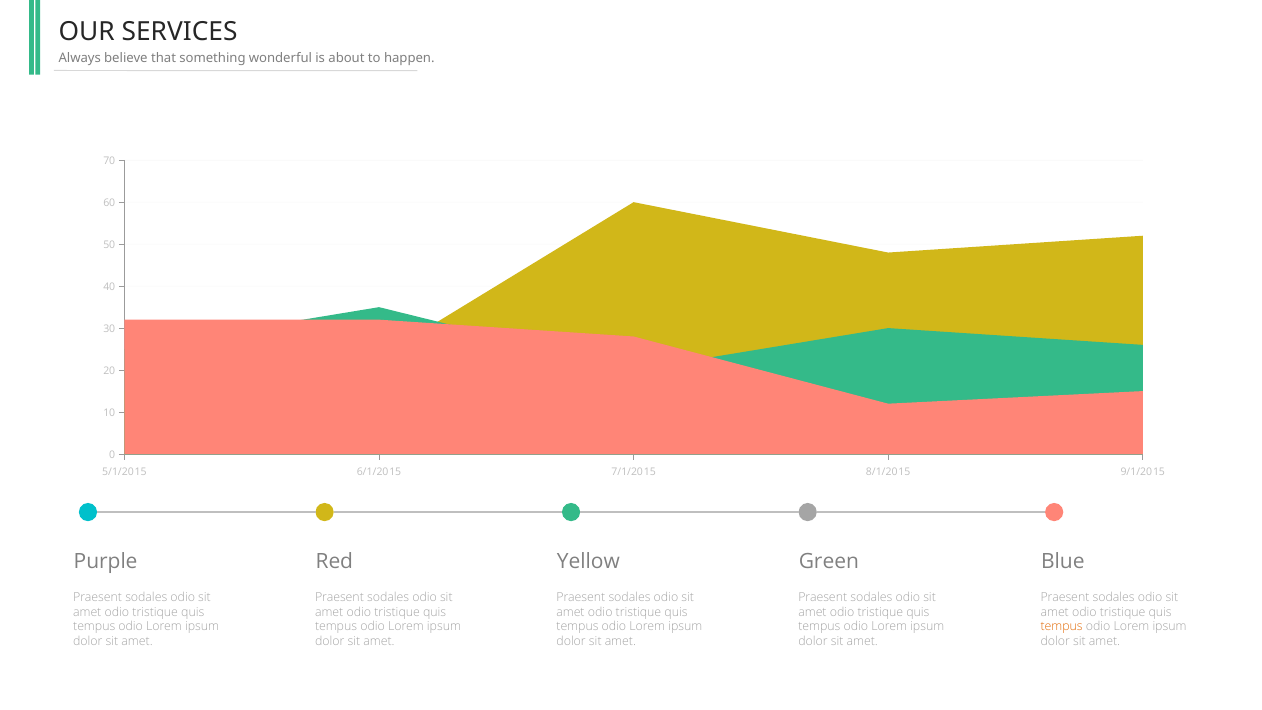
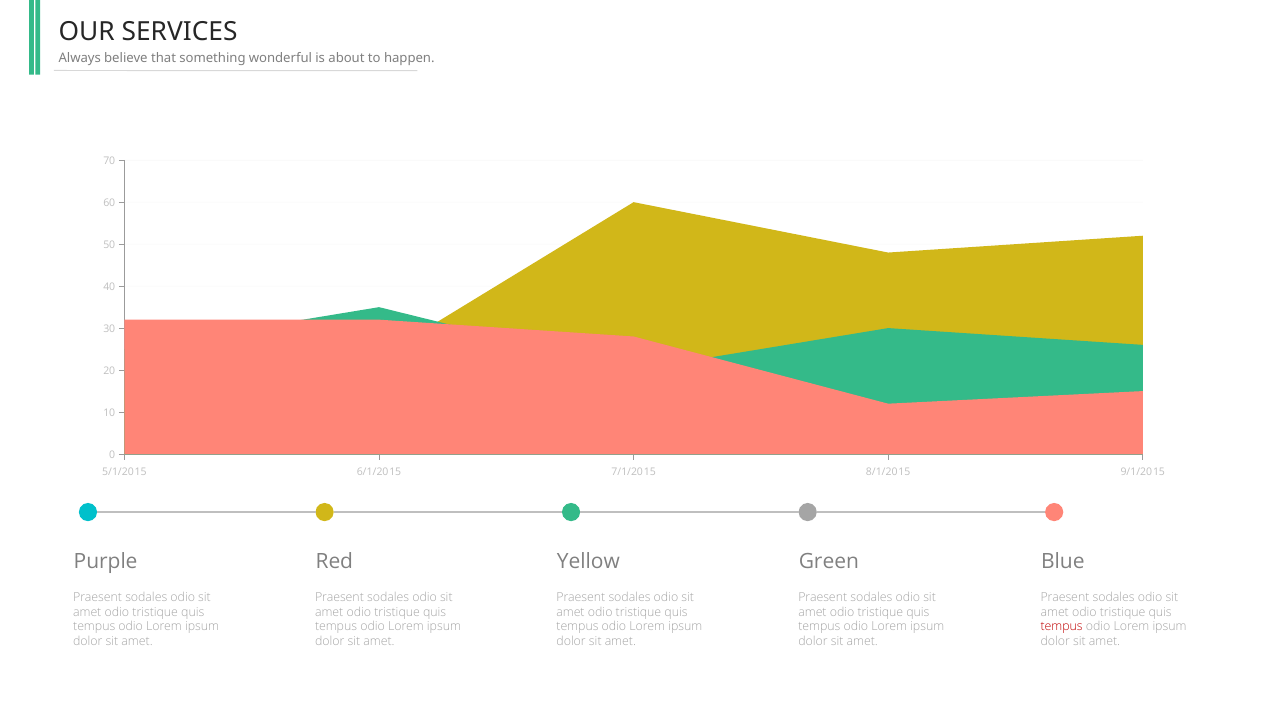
tempus at (1062, 627) colour: orange -> red
